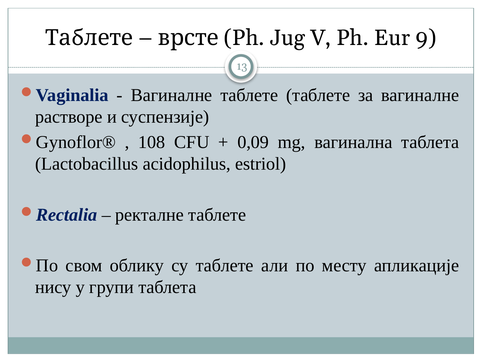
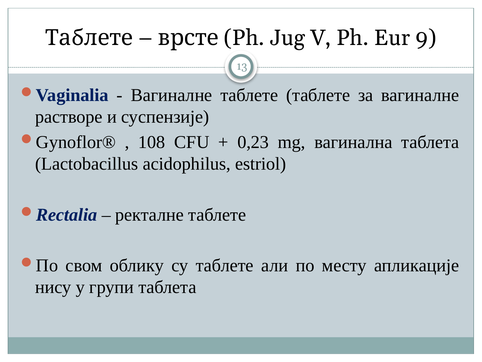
0,09: 0,09 -> 0,23
